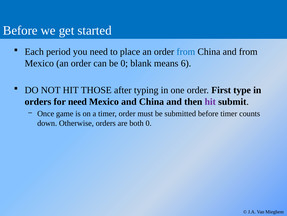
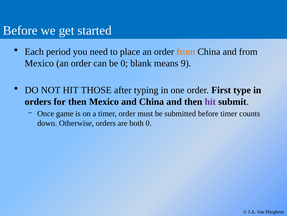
from at (186, 52) colour: blue -> orange
6: 6 -> 9
for need: need -> then
